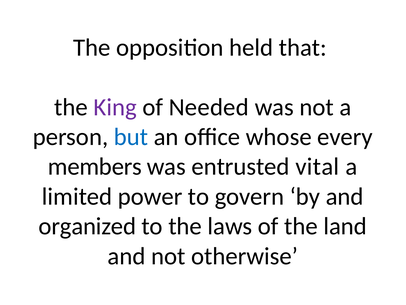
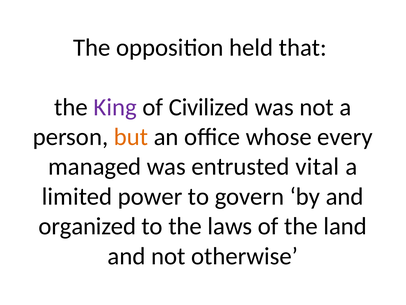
Needed: Needed -> Civilized
but colour: blue -> orange
members: members -> managed
